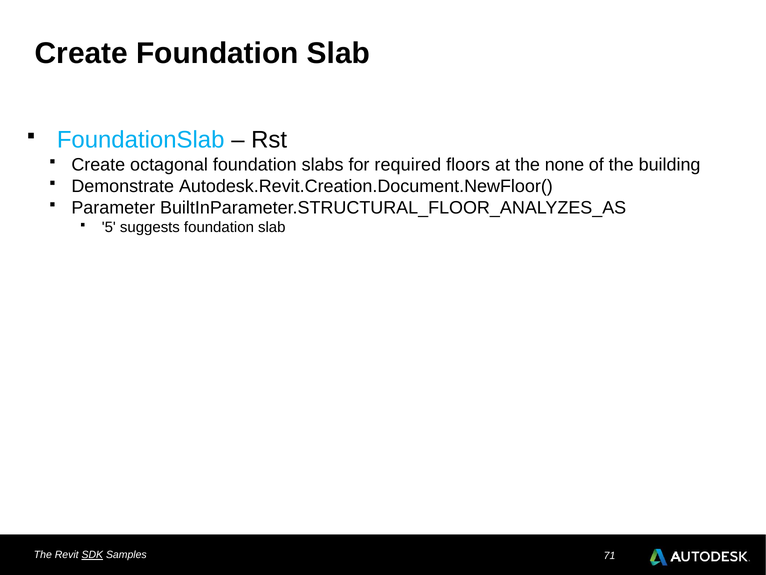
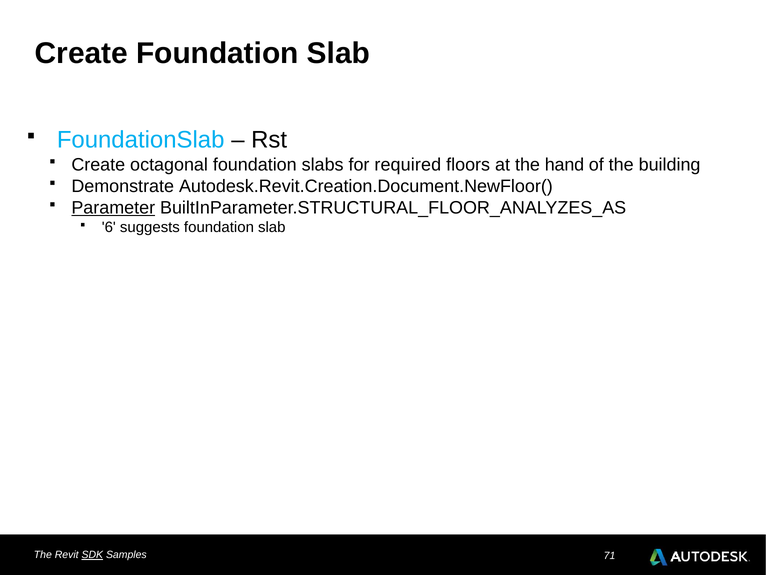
none: none -> hand
Parameter underline: none -> present
5: 5 -> 6
